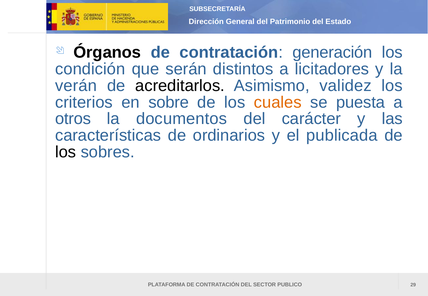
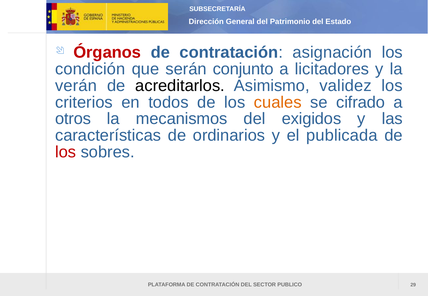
Órganos colour: black -> red
generación: generación -> asignación
distintos: distintos -> conjunto
sobre: sobre -> todos
puesta: puesta -> cifrado
documentos: documentos -> mecanismos
carácter: carácter -> exigidos
los at (66, 152) colour: black -> red
